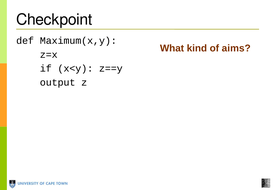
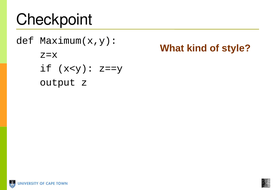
aims: aims -> style
